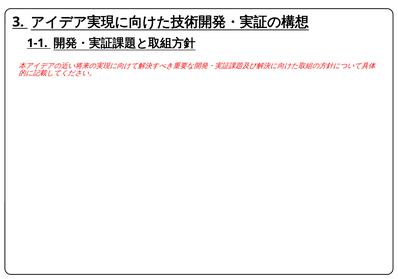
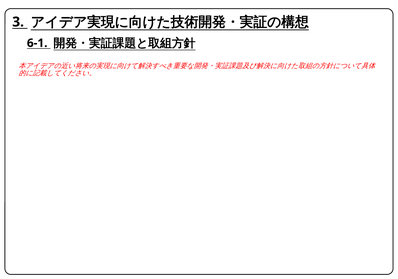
1-1: 1-1 -> 6-1
